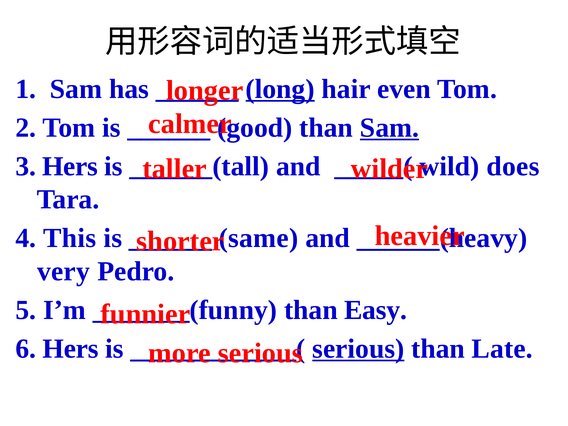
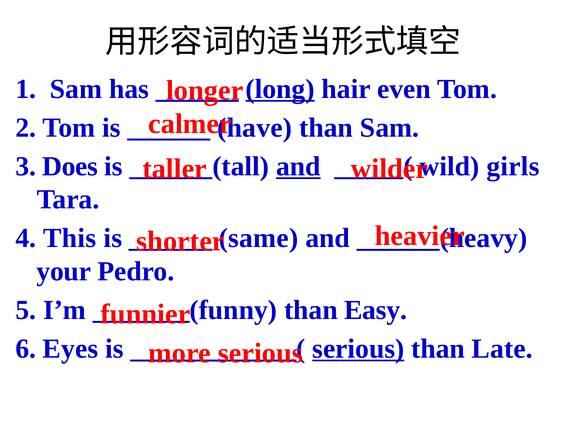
good: good -> have
Sam at (390, 128) underline: present -> none
3 Hers: Hers -> Does
and at (298, 166) underline: none -> present
does: does -> girls
very: very -> your
6 Hers: Hers -> Eyes
